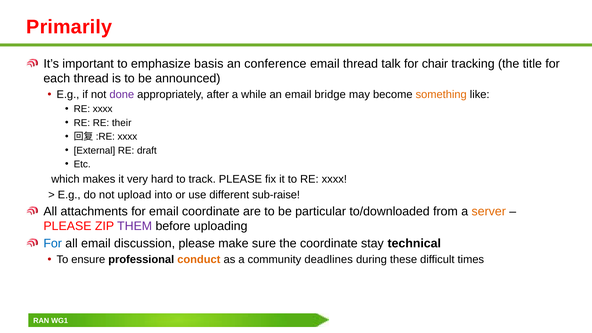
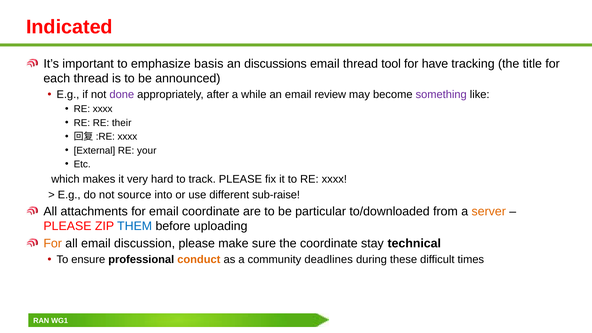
Primarily: Primarily -> Indicated
conference: conference -> discussions
talk: talk -> tool
chair: chair -> have
bridge: bridge -> review
something colour: orange -> purple
draft: draft -> your
upload: upload -> source
THEM colour: purple -> blue
For at (53, 243) colour: blue -> orange
